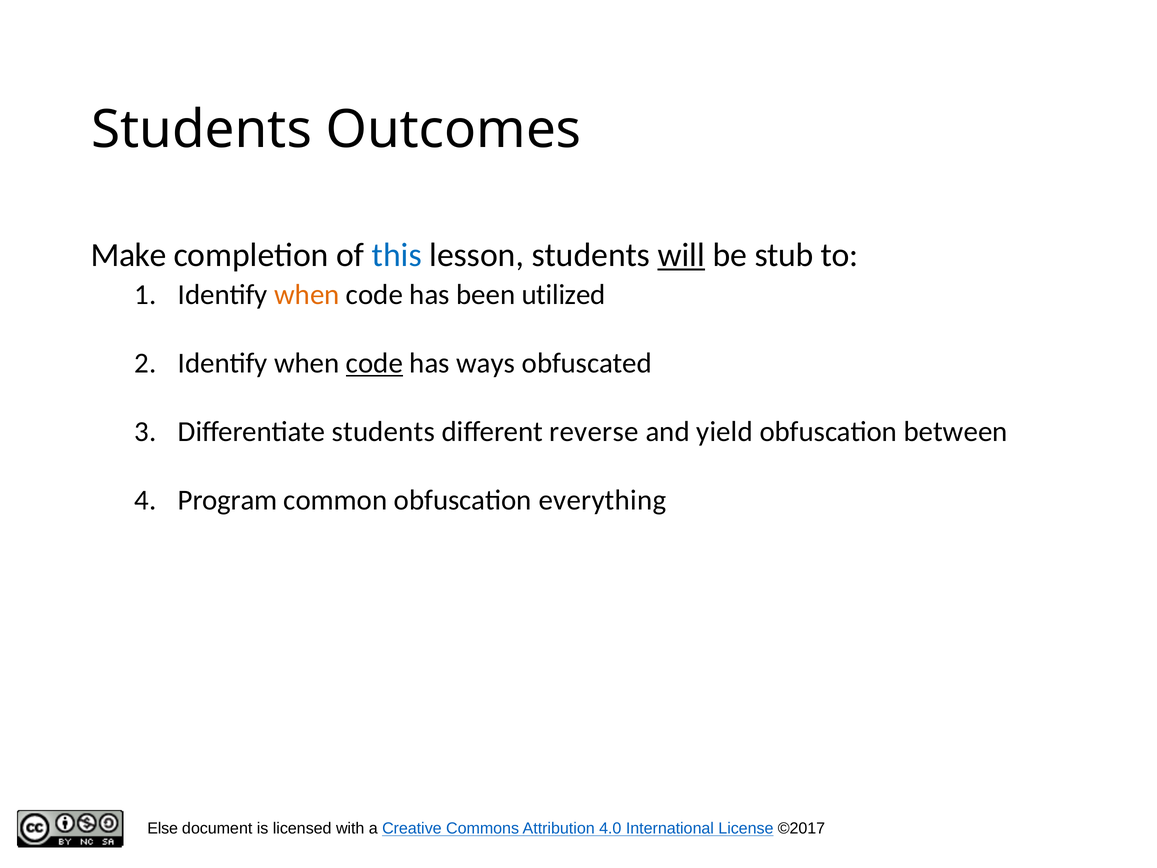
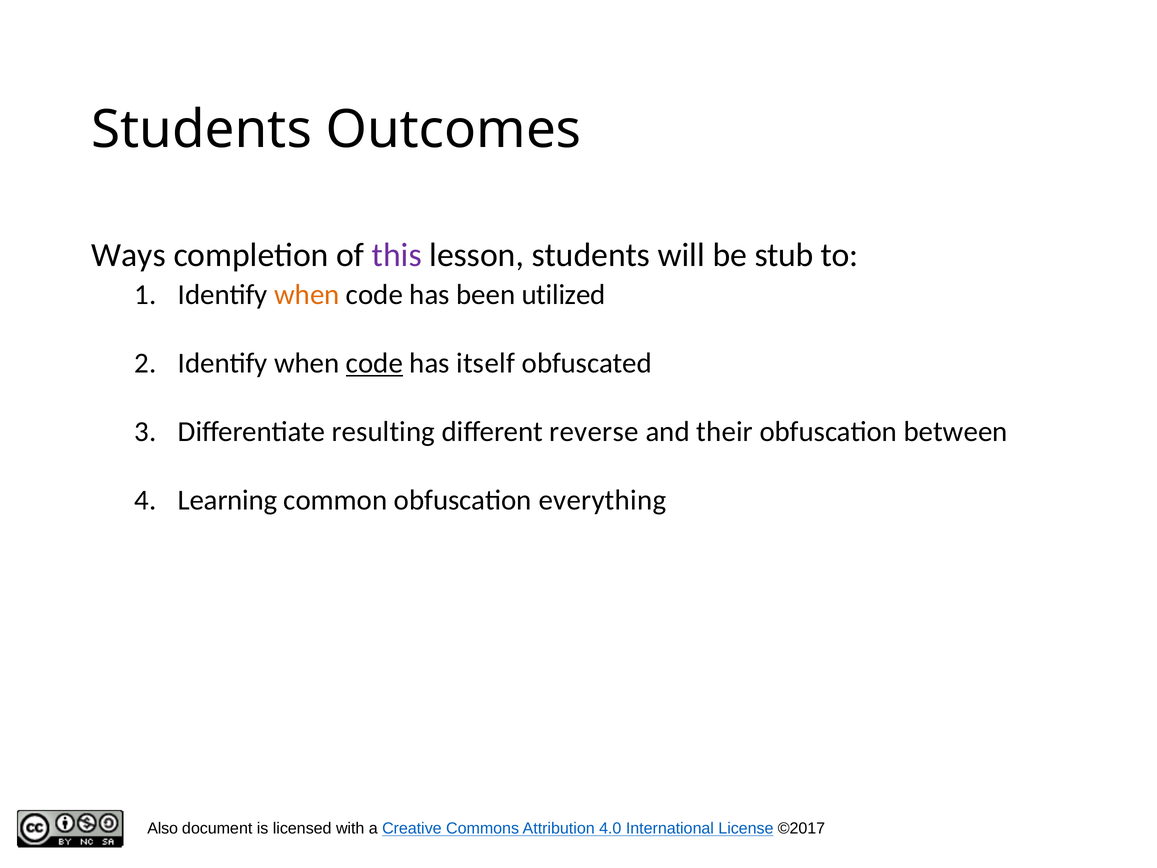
Make: Make -> Ways
this colour: blue -> purple
will underline: present -> none
ways: ways -> itself
Differentiate students: students -> resulting
yield: yield -> their
Program: Program -> Learning
Else: Else -> Also
